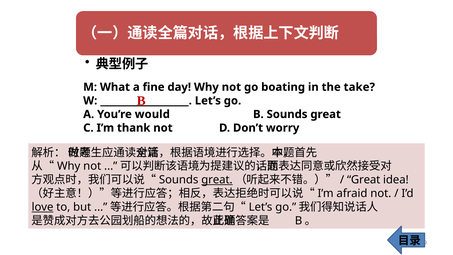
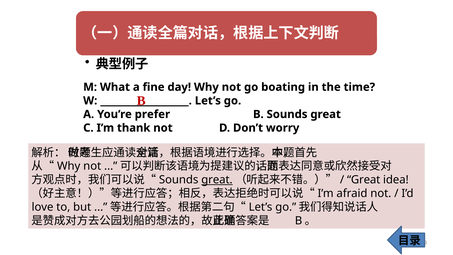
take: take -> time
would: would -> prefer
love underline: present -> none
